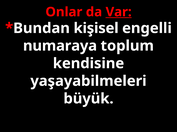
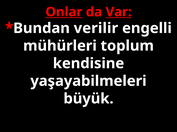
Onlar underline: none -> present
kişisel: kişisel -> verilir
numaraya: numaraya -> mühürleri
